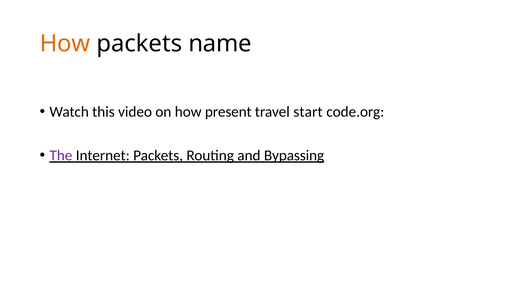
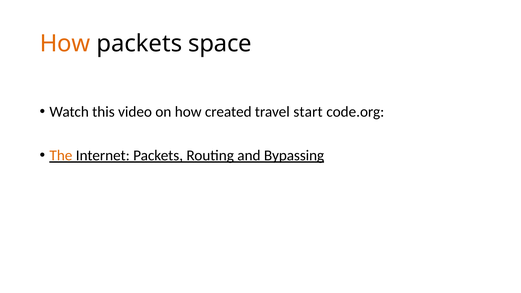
name: name -> space
present: present -> created
The colour: purple -> orange
